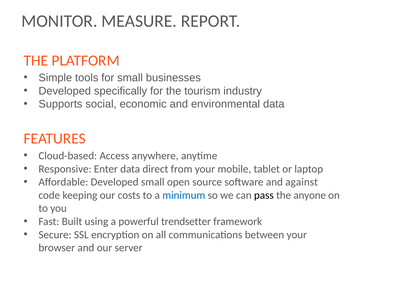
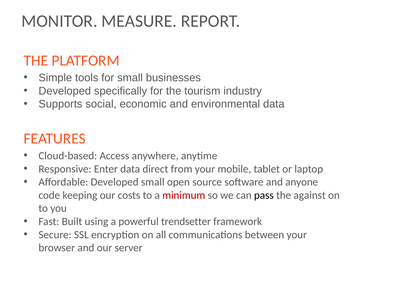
against: against -> anyone
minimum colour: blue -> red
anyone: anyone -> against
